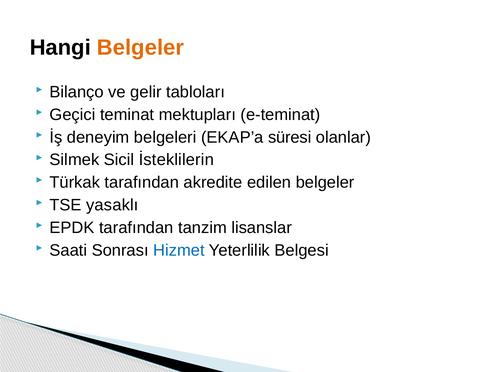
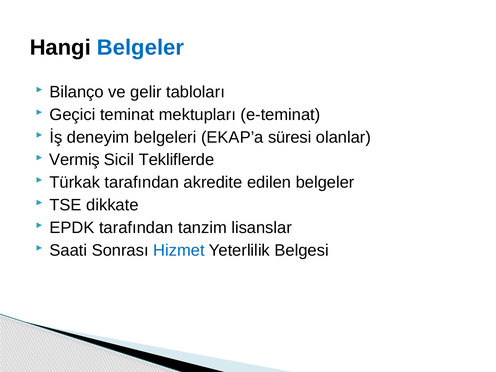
Belgeler at (140, 47) colour: orange -> blue
Silmek: Silmek -> Vermiş
İsteklilerin: İsteklilerin -> Tekliflerde
yasaklı: yasaklı -> dikkate
